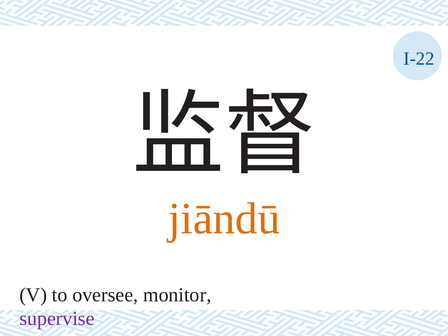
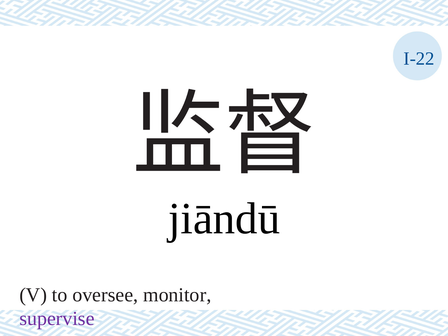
jiāndū colour: orange -> black
